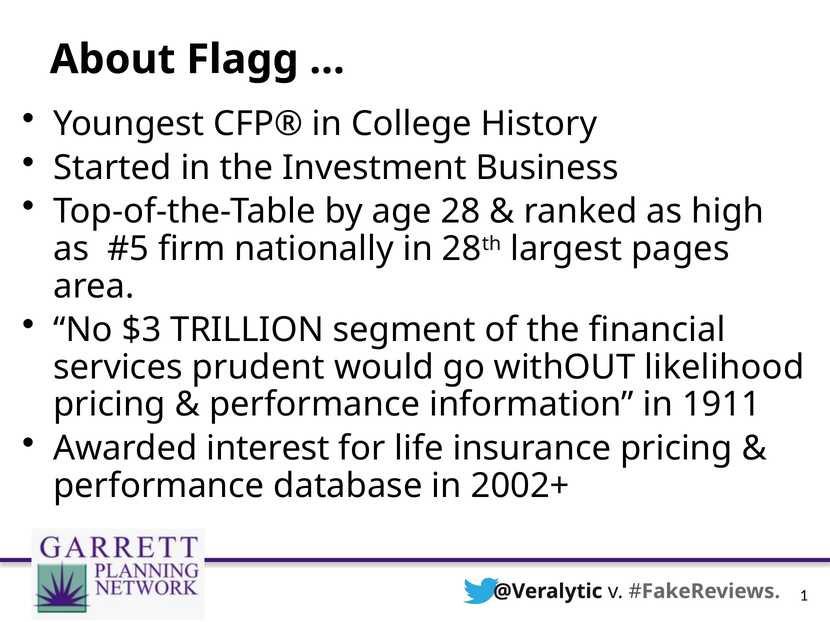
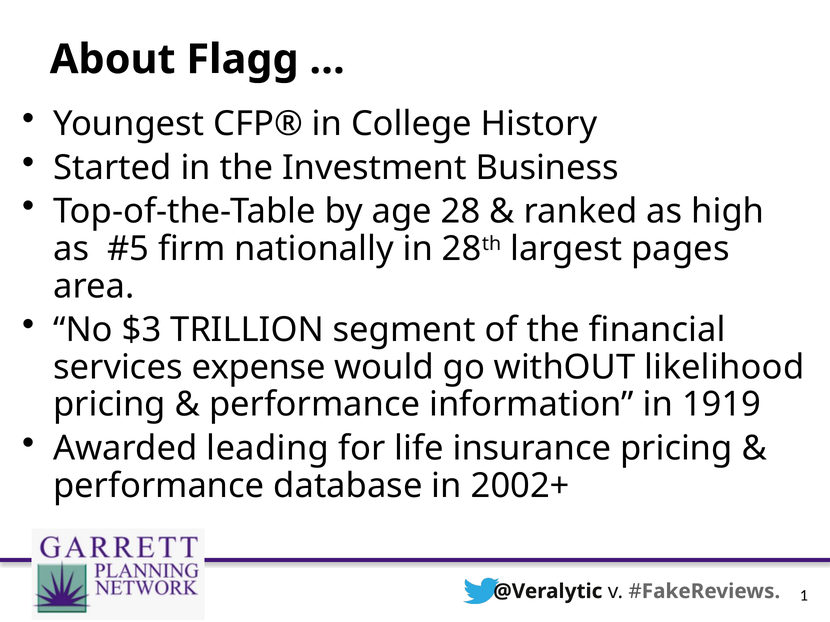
prudent: prudent -> expense
1911: 1911 -> 1919
interest: interest -> leading
